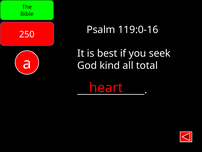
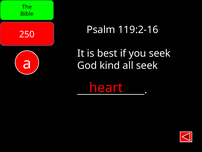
119:0-16: 119:0-16 -> 119:2-16
all total: total -> seek
